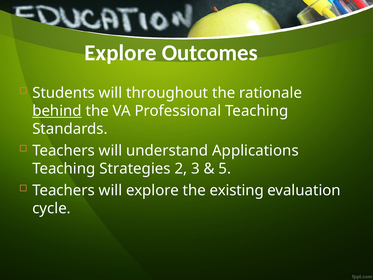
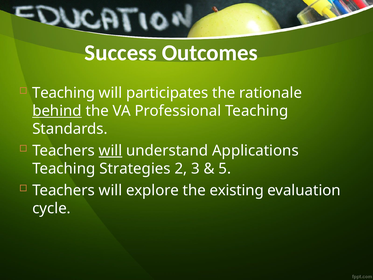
Explore at (120, 53): Explore -> Success
Students at (64, 93): Students -> Teaching
throughout: throughout -> participates
will at (110, 150) underline: none -> present
